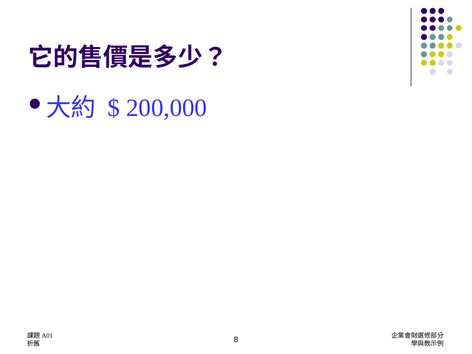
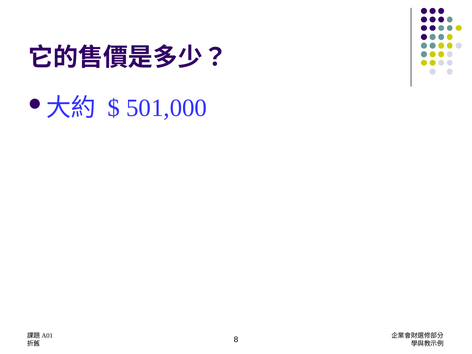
200,000: 200,000 -> 501,000
